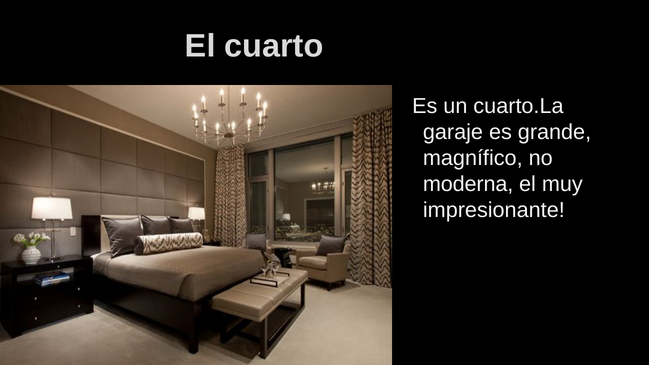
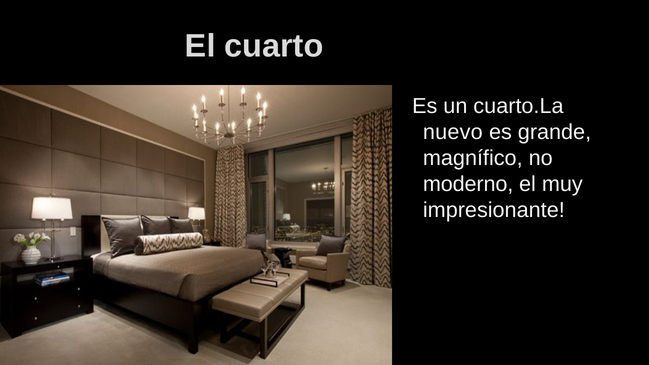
garaje: garaje -> nuevo
moderna: moderna -> moderno
